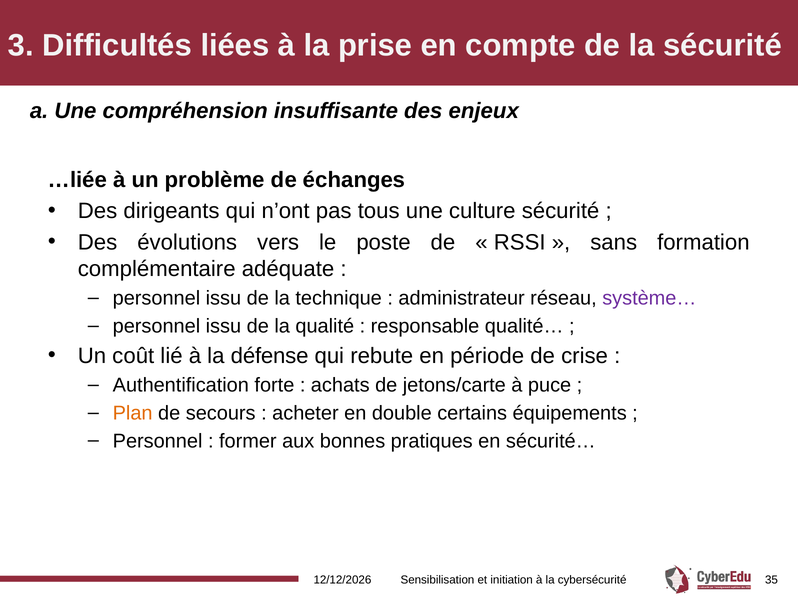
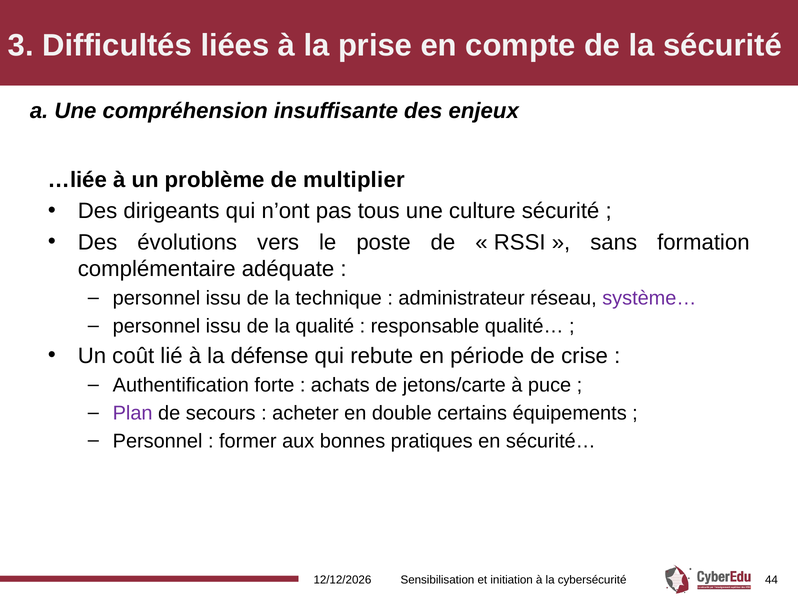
échanges: échanges -> multiplier
Plan colour: orange -> purple
35: 35 -> 44
